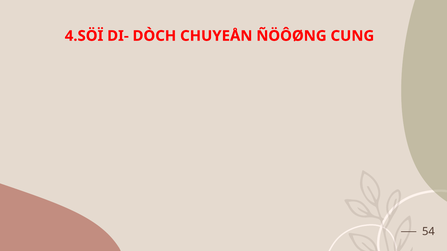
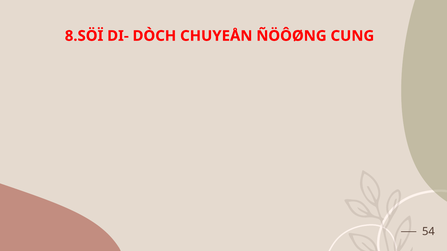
4.SÖÏ: 4.SÖÏ -> 8.SÖÏ
